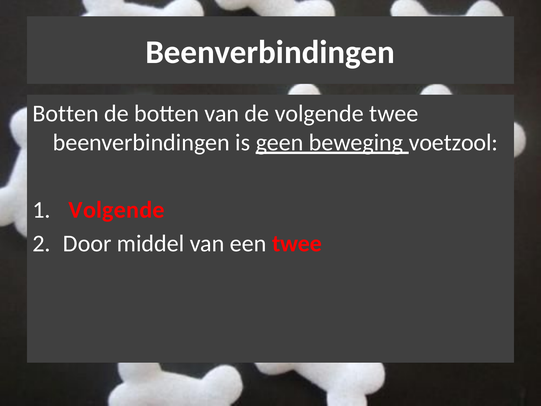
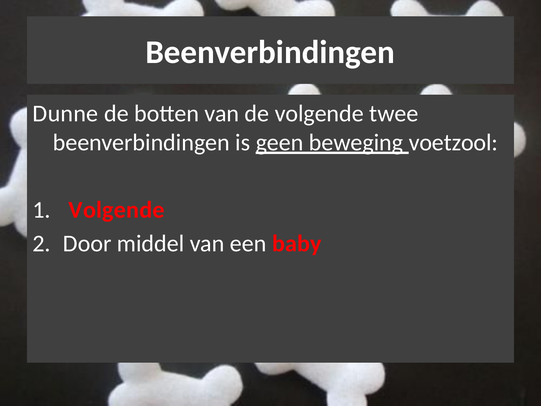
Botten at (66, 113): Botten -> Dunne
een twee: twee -> baby
